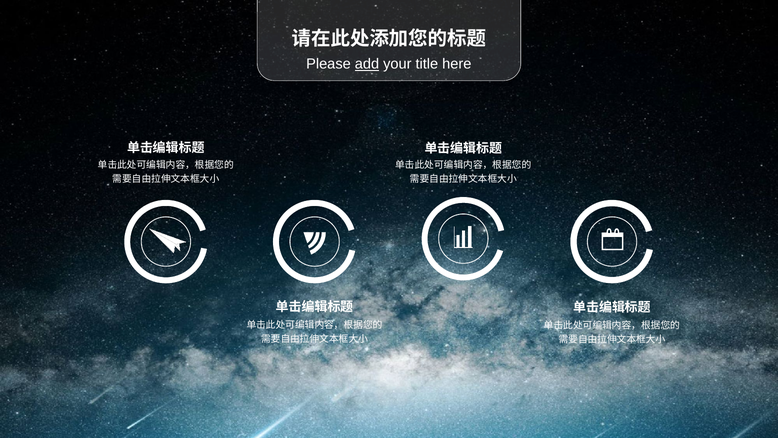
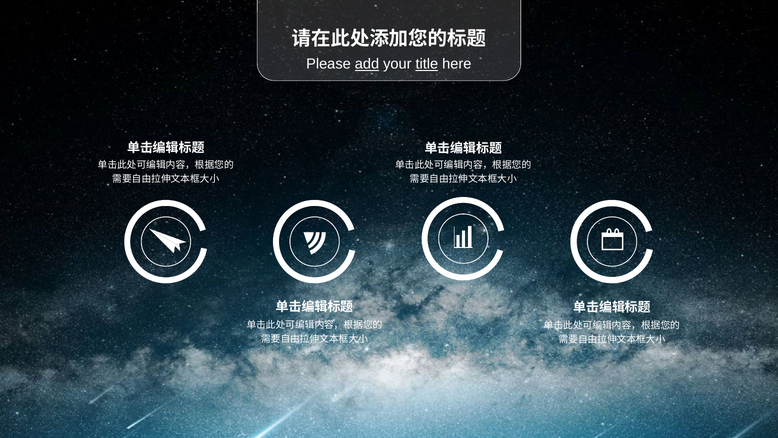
title underline: none -> present
